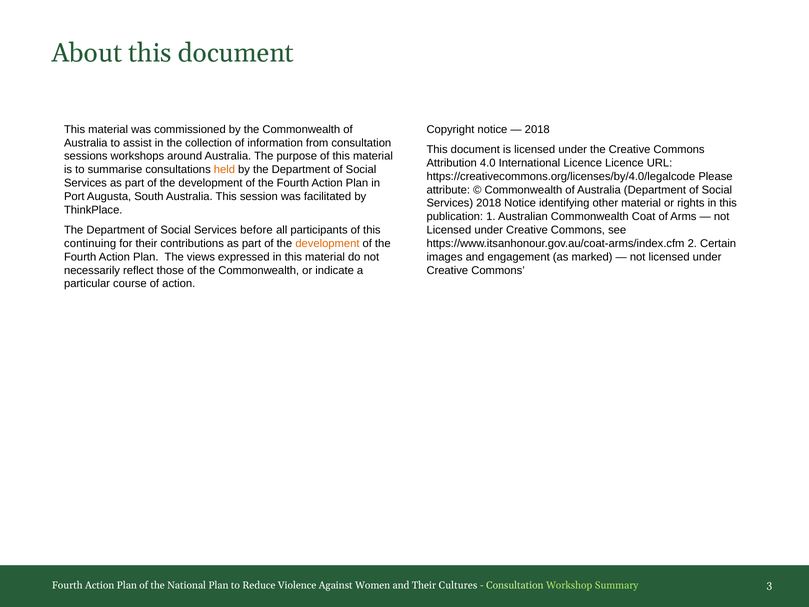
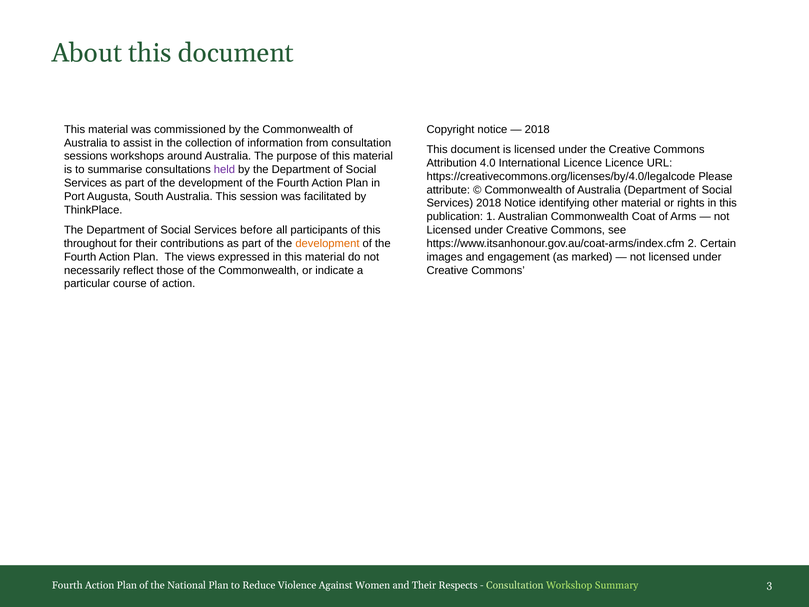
held colour: orange -> purple
continuing: continuing -> throughout
Cultures: Cultures -> Respects
